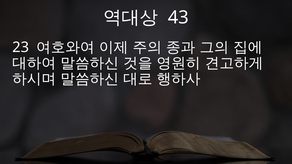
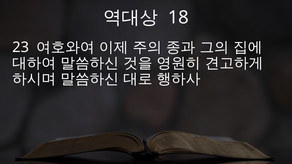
43: 43 -> 18
